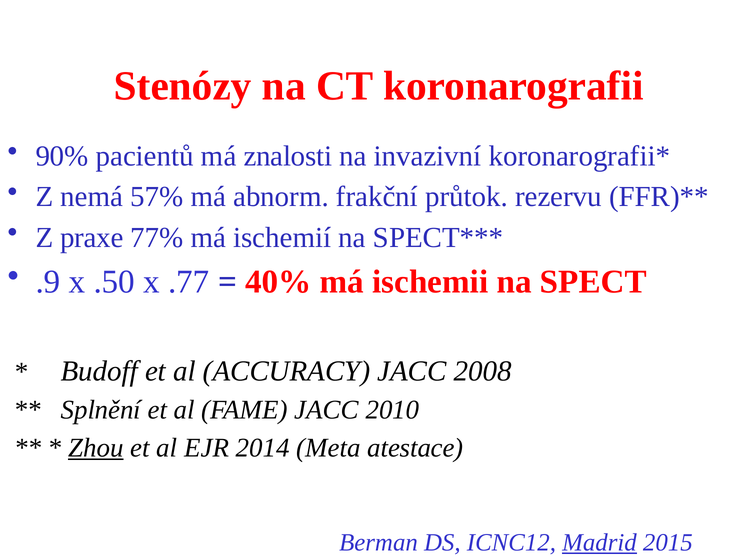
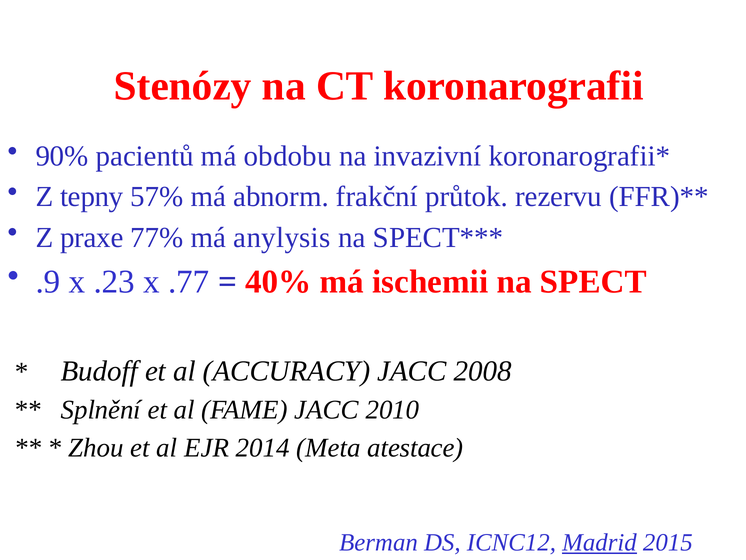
znalosti: znalosti -> obdobu
nemá: nemá -> tepny
ischemií: ischemií -> anylysis
.50: .50 -> .23
Zhou underline: present -> none
